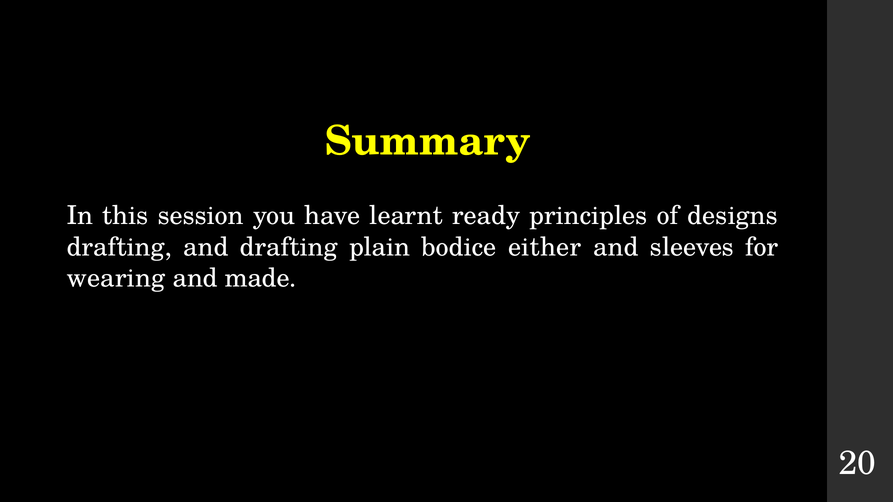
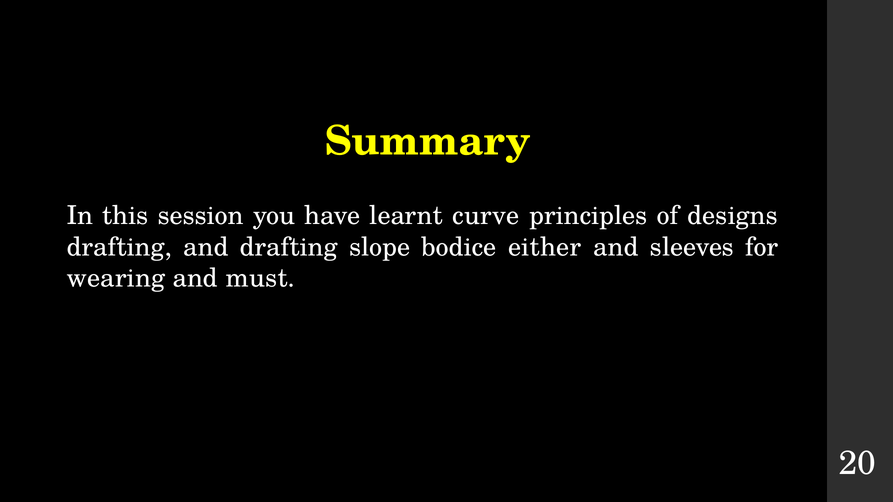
ready: ready -> curve
plain: plain -> slope
made: made -> must
